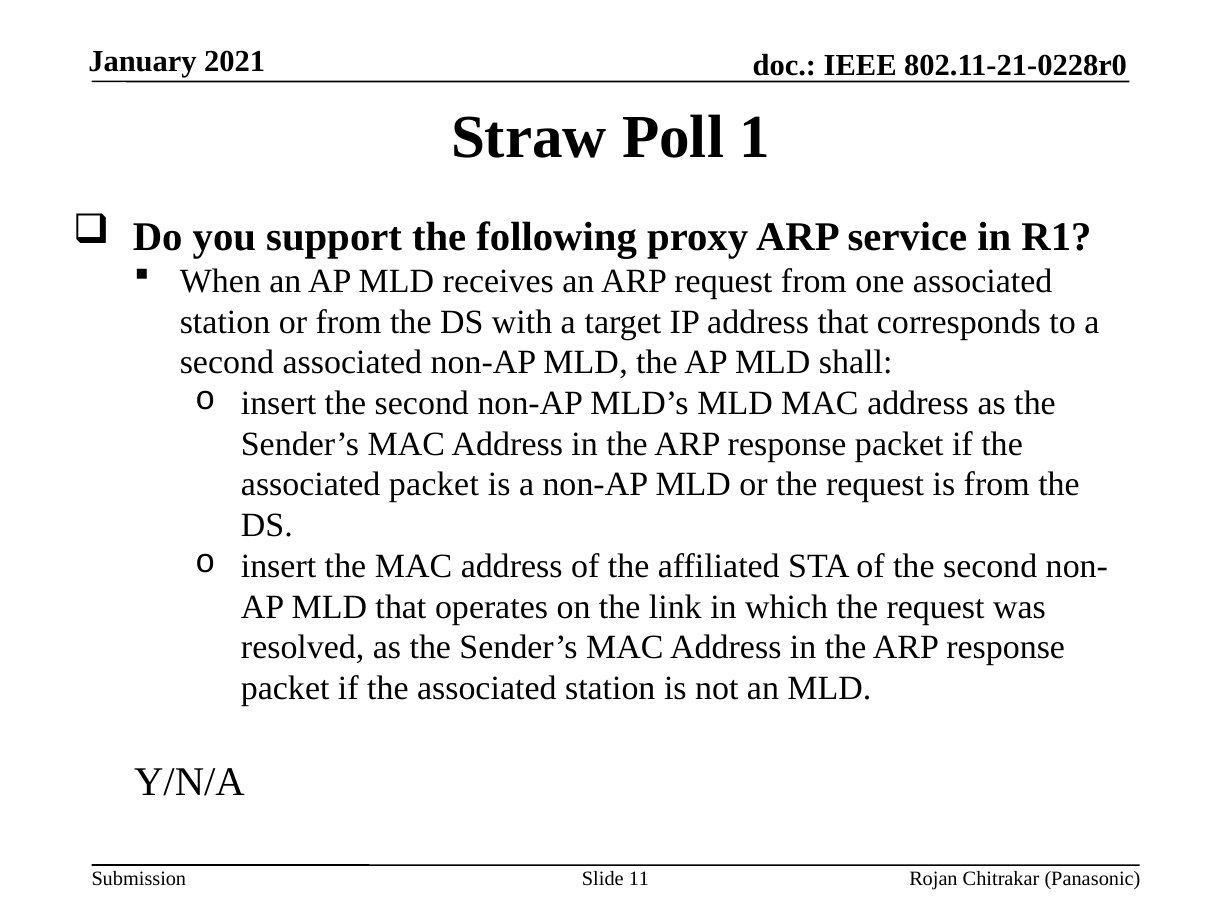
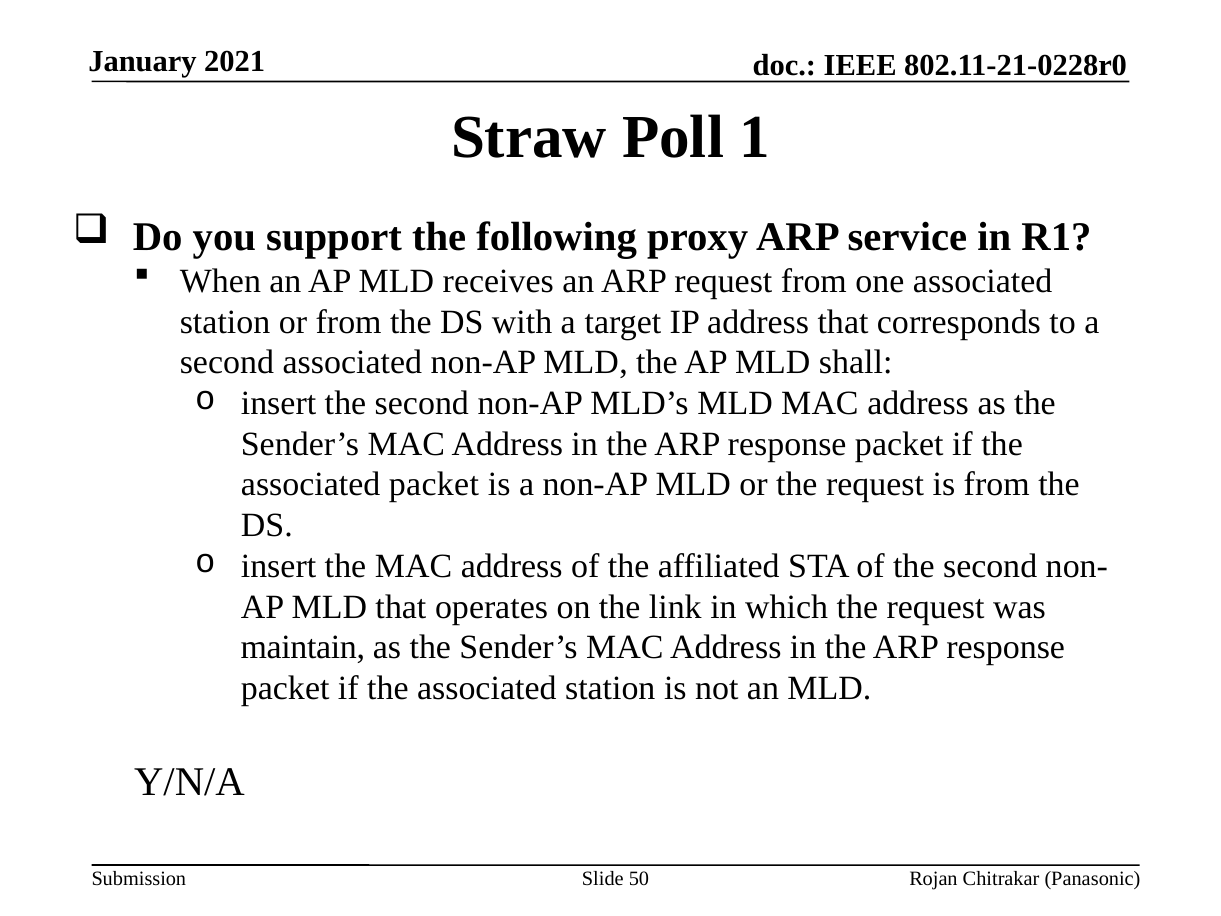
resolved: resolved -> maintain
11: 11 -> 50
